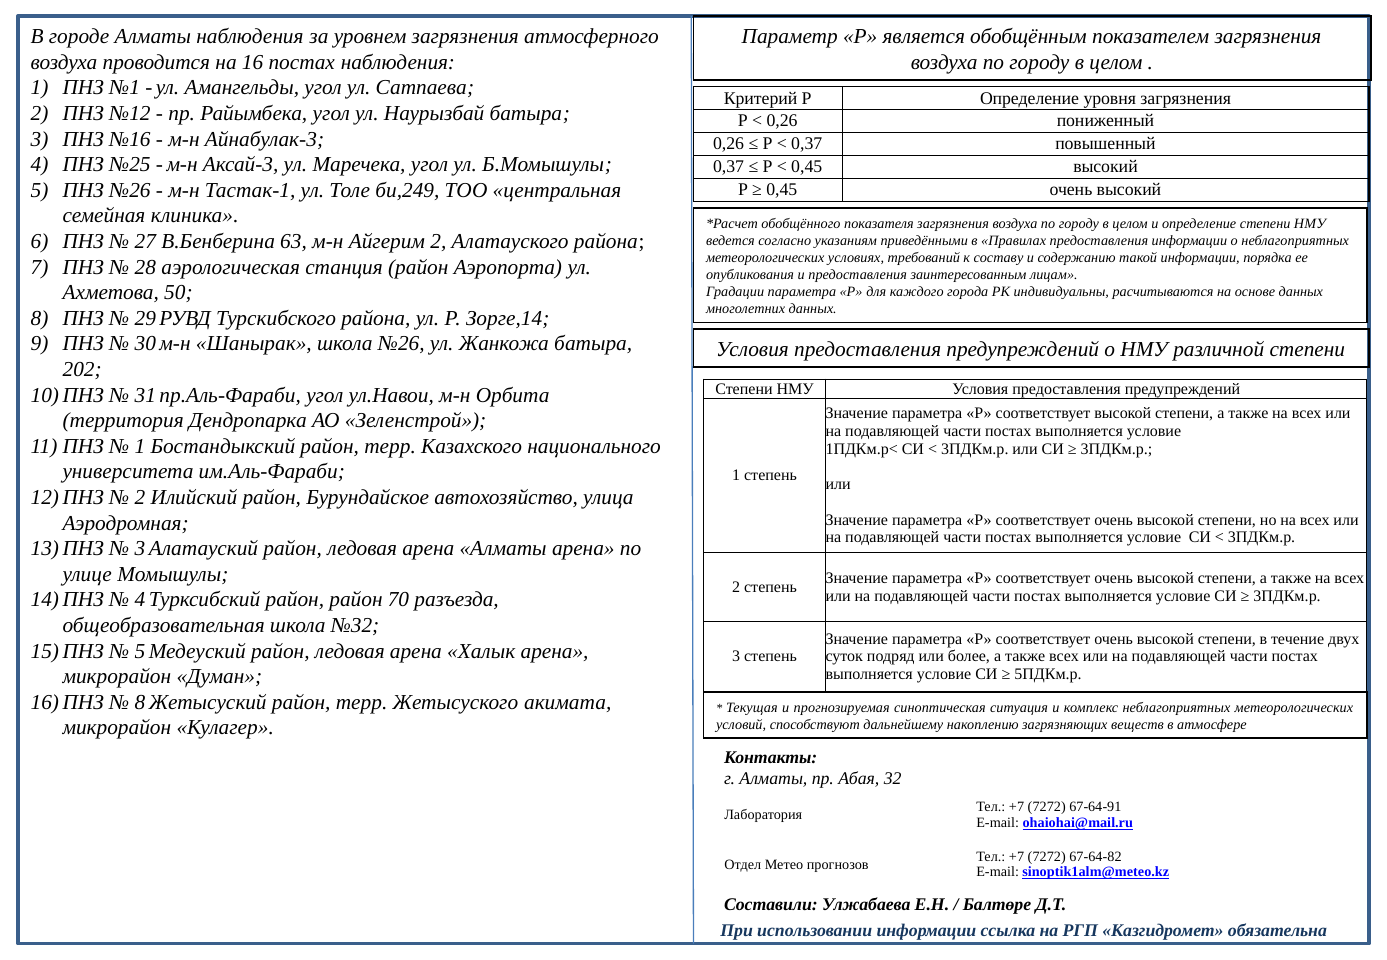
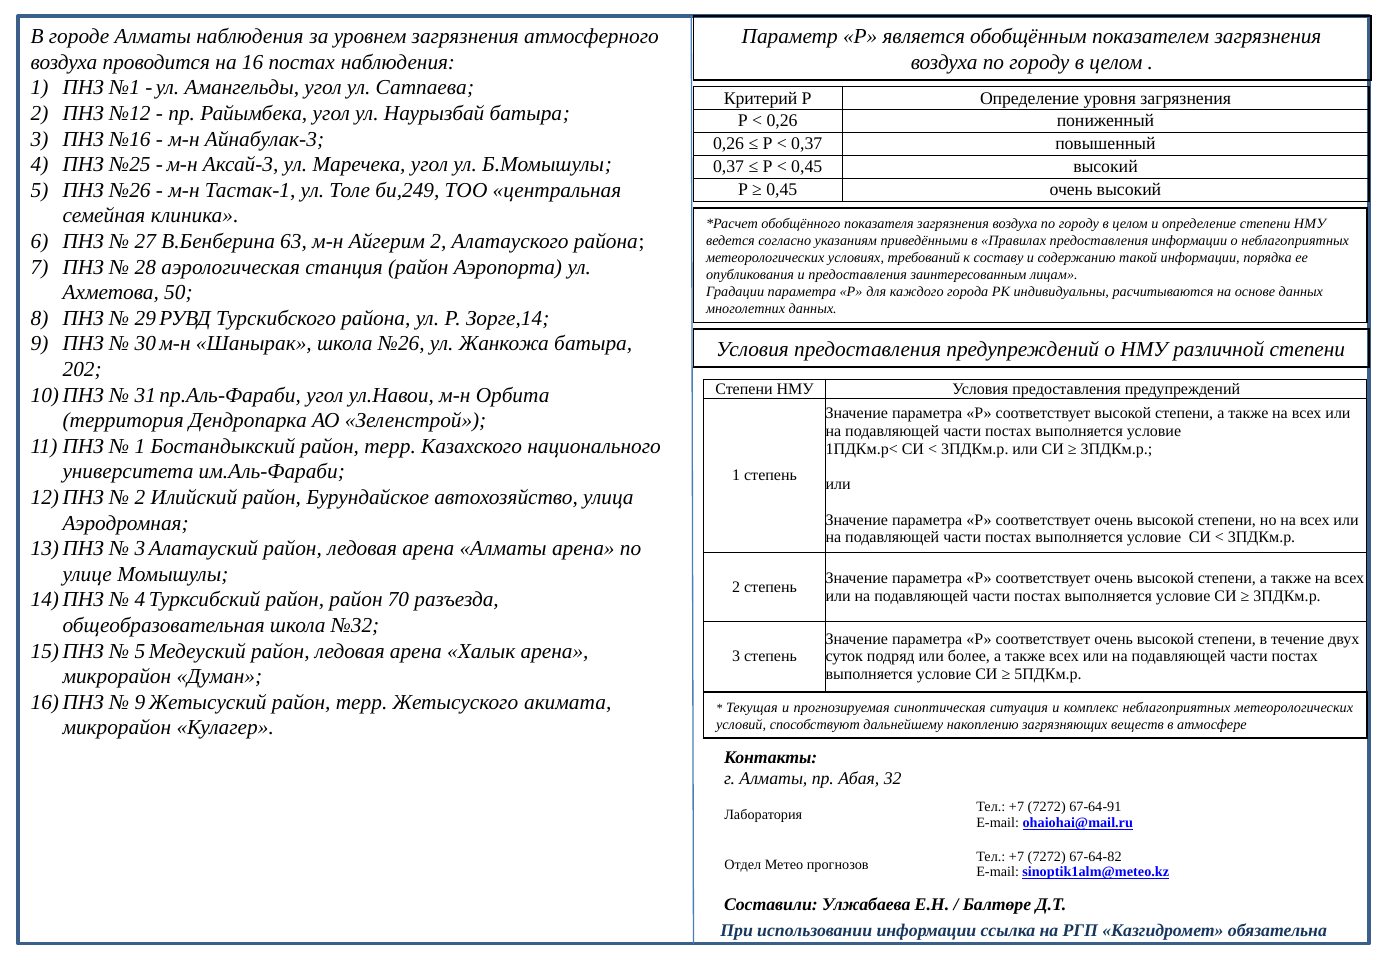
8 at (140, 703): 8 -> 9
